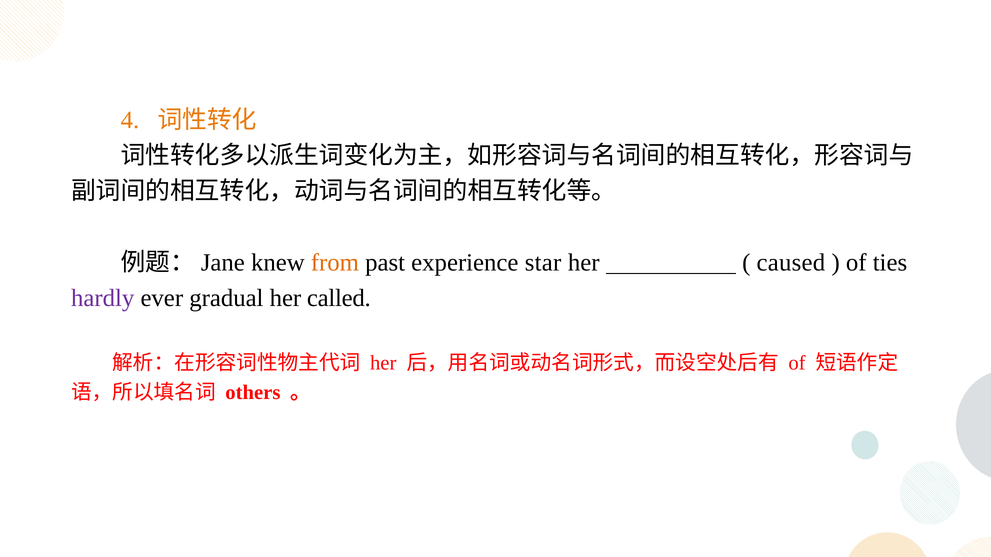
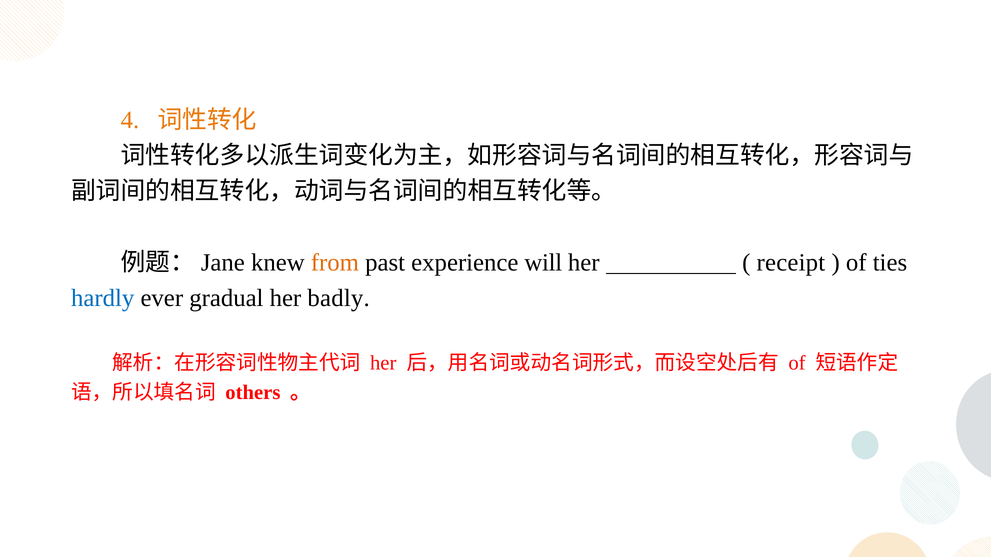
star: star -> will
caused: caused -> receipt
hardly colour: purple -> blue
called: called -> badly
